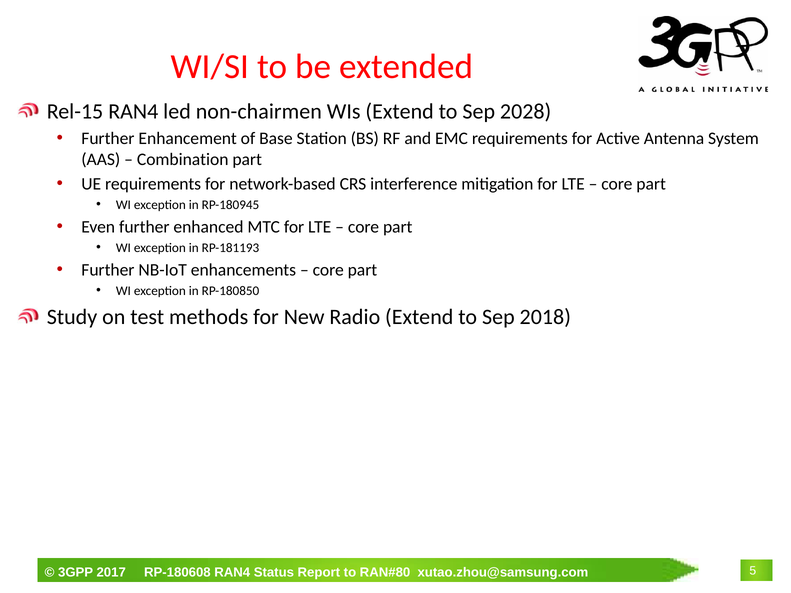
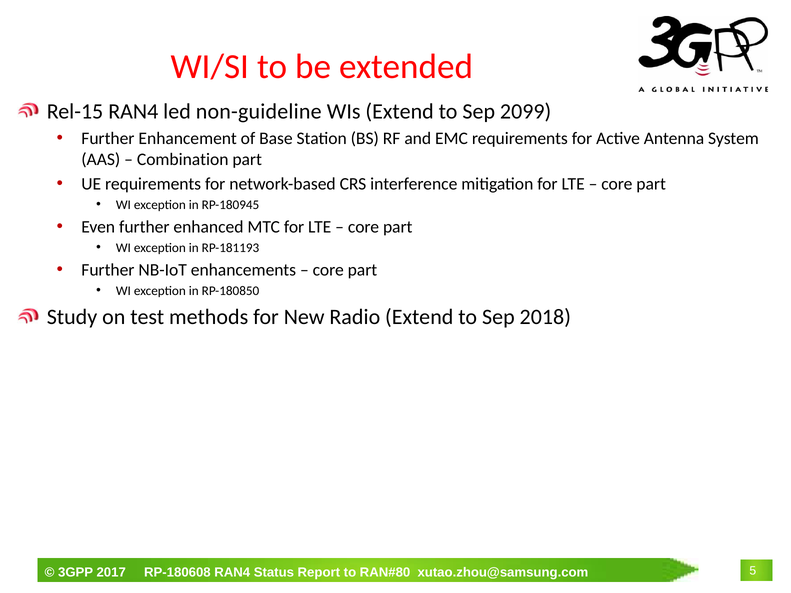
non-chairmen: non-chairmen -> non-guideline
2028: 2028 -> 2099
